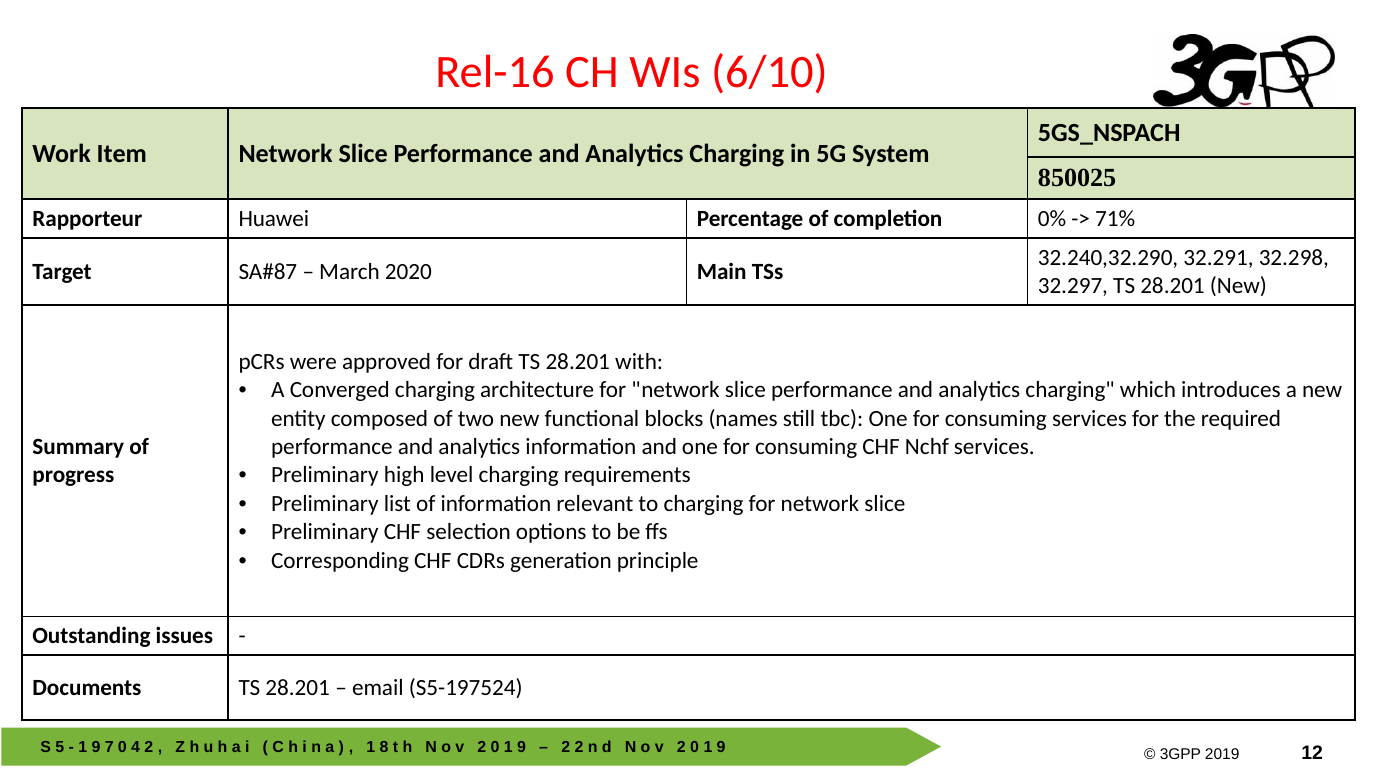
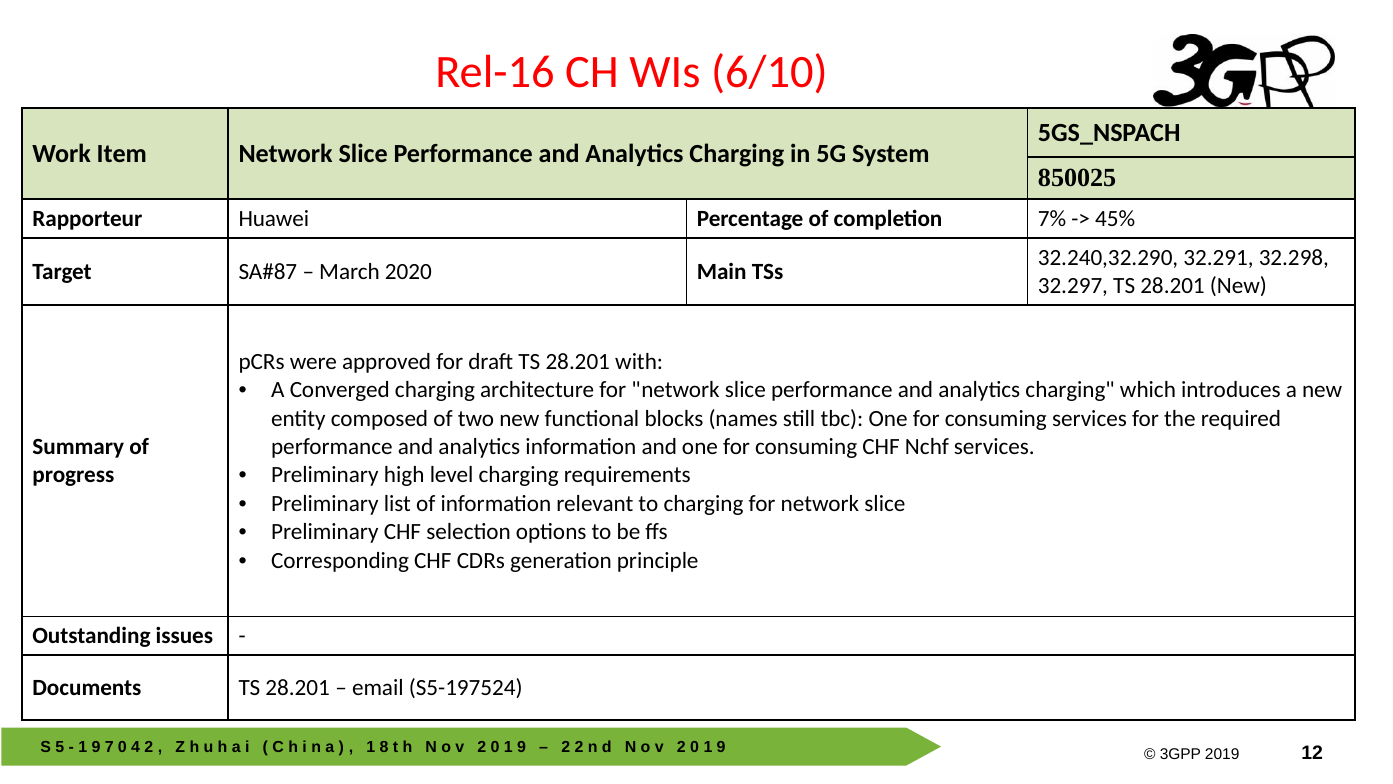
0%: 0% -> 7%
71%: 71% -> 45%
